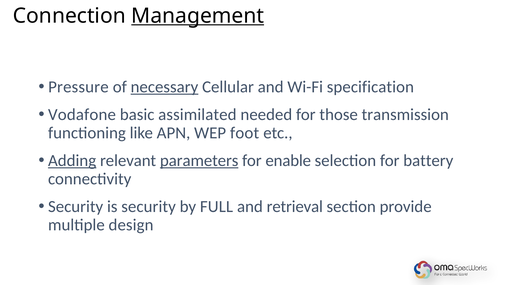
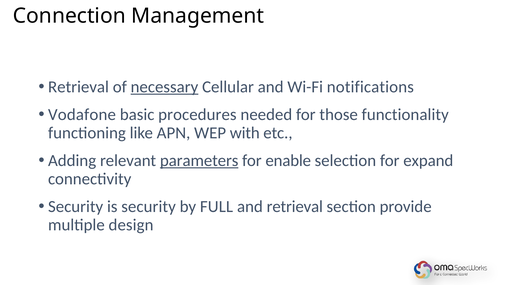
Management underline: present -> none
Pressure at (78, 87): Pressure -> Retrieval
specification: specification -> notifications
assimilated: assimilated -> procedures
transmission: transmission -> functionality
foot: foot -> with
Adding underline: present -> none
battery: battery -> expand
